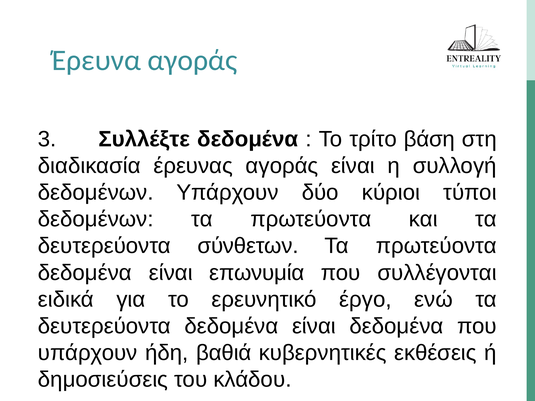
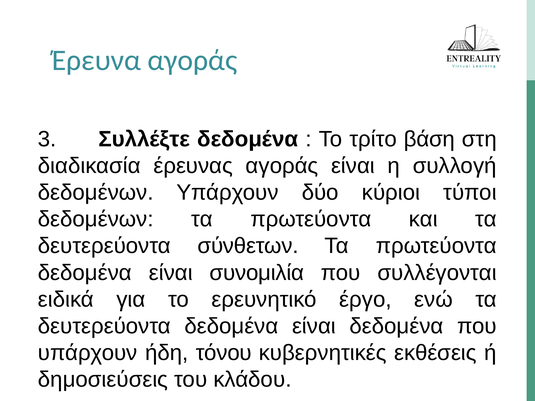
επωνυμία: επωνυμία -> συνομιλία
βαθιά: βαθιά -> τόνου
